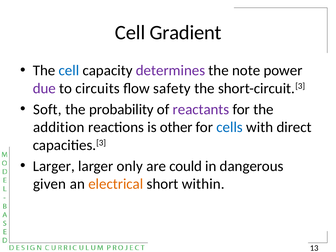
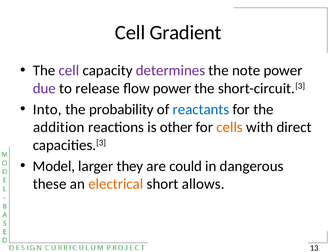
cell at (69, 70) colour: blue -> purple
circuits: circuits -> release
flow safety: safety -> power
Soft: Soft -> Into
reactants colour: purple -> blue
cells colour: blue -> orange
Larger at (54, 166): Larger -> Model
only: only -> they
given: given -> these
within: within -> allows
